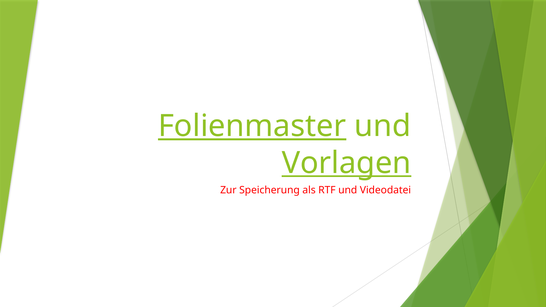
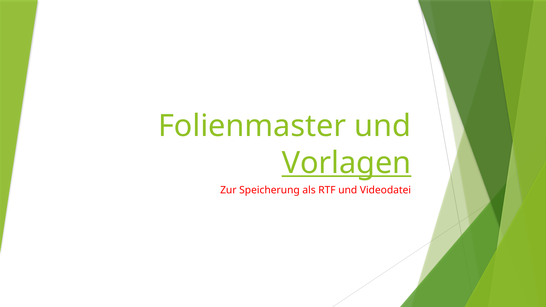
Folienmaster underline: present -> none
